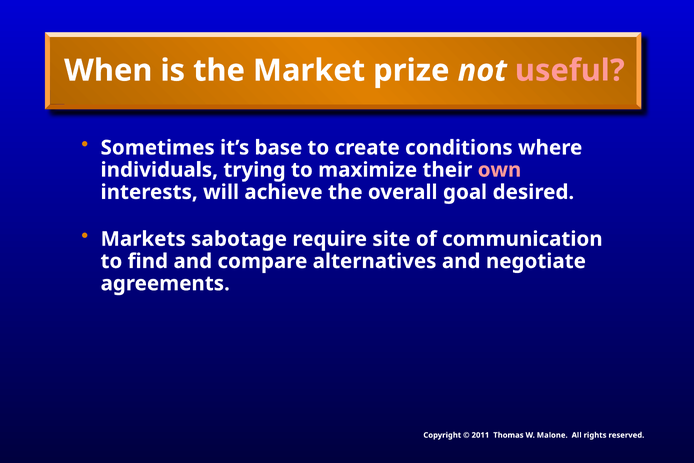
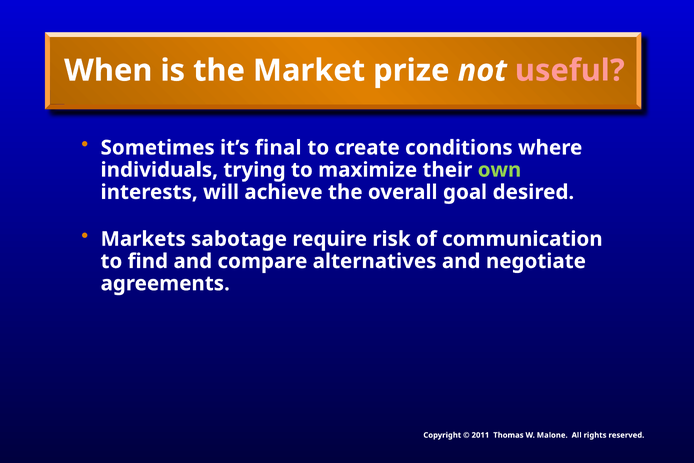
base: base -> final
own colour: pink -> light green
site: site -> risk
